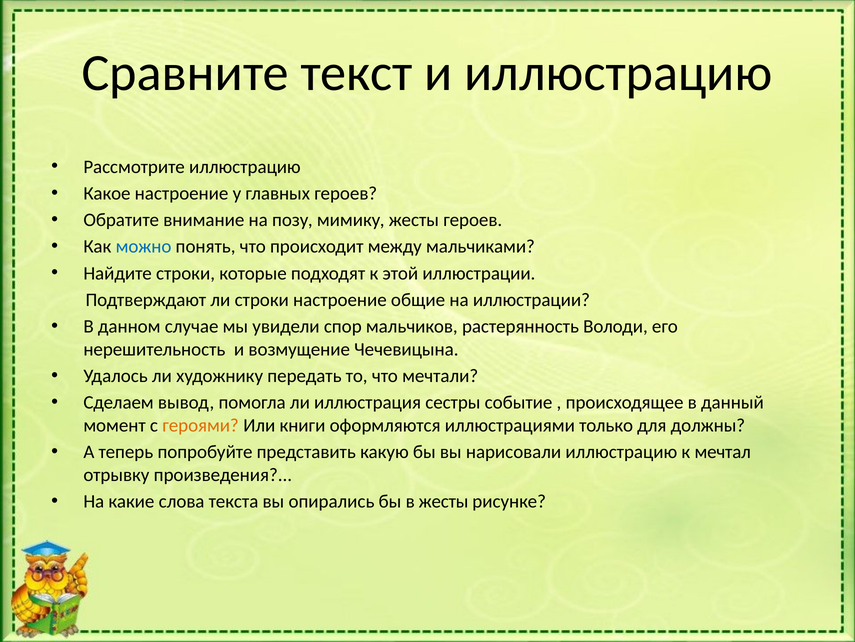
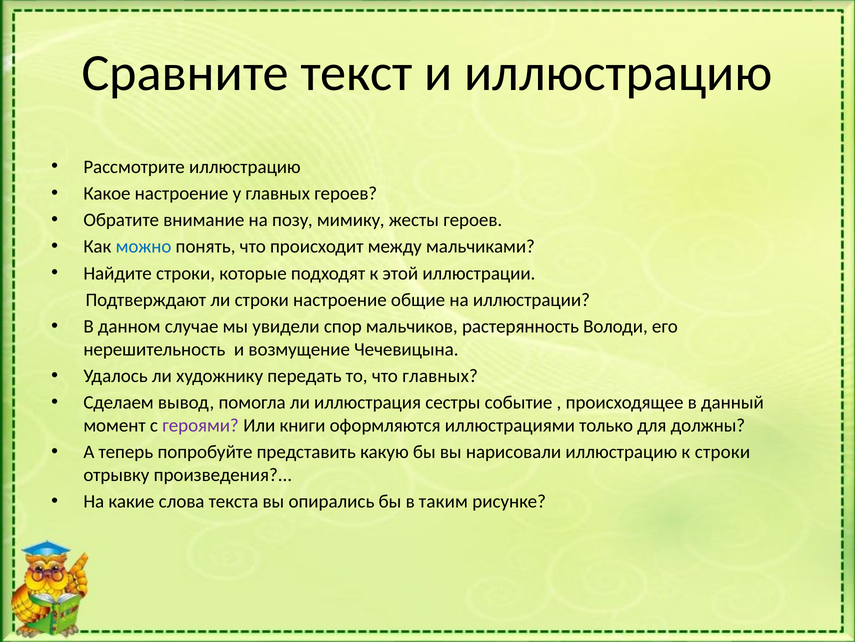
что мечтали: мечтали -> главных
героями colour: orange -> purple
к мечтал: мечтал -> строки
в жесты: жесты -> таким
